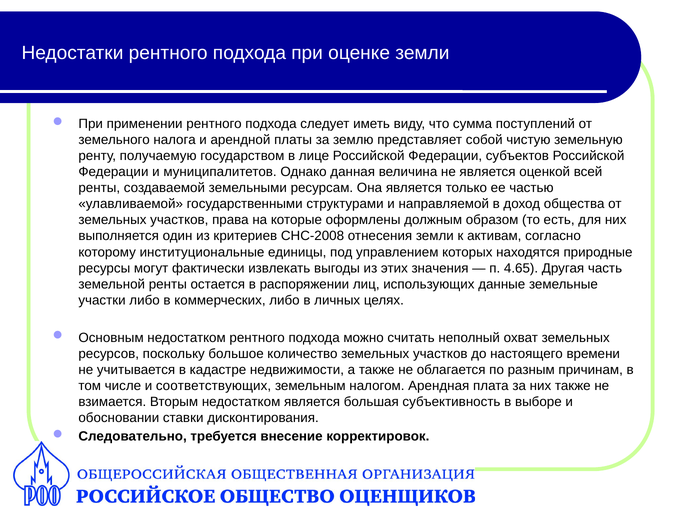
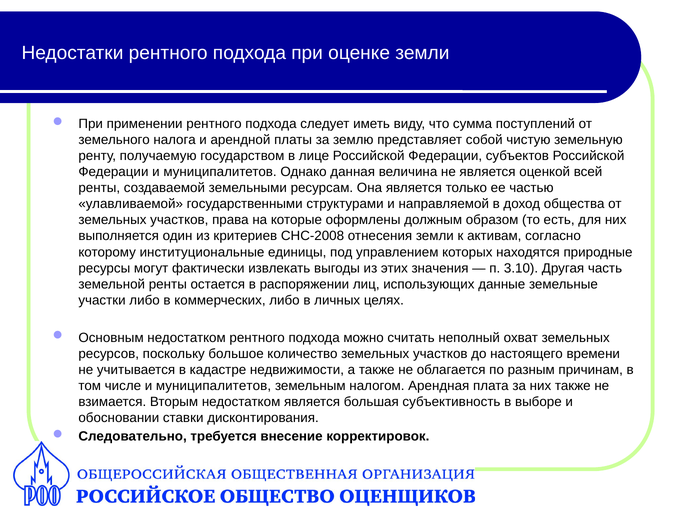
4.65: 4.65 -> 3.10
числе и соответствующих: соответствующих -> муниципалитетов
